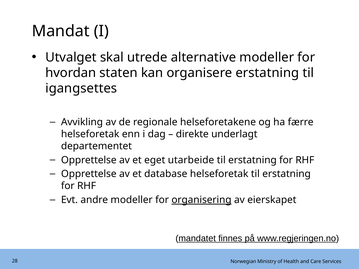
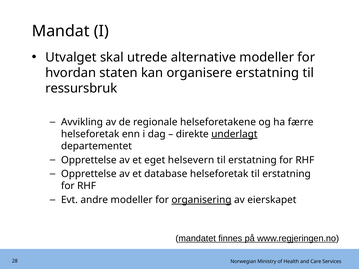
igangsettes: igangsettes -> ressursbruk
underlagt underline: none -> present
utarbeide: utarbeide -> helsevern
